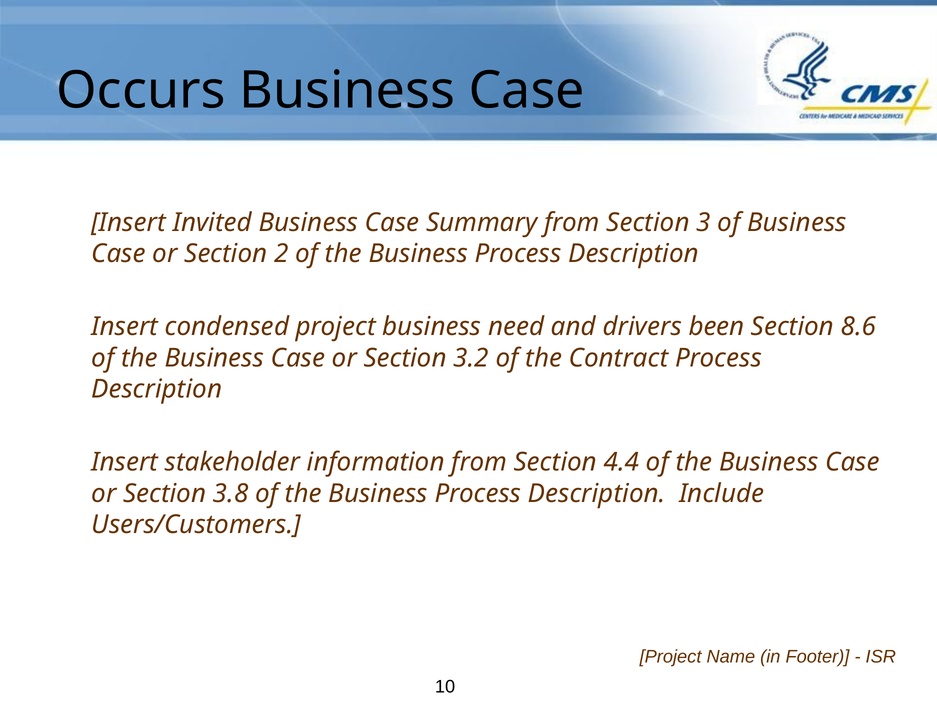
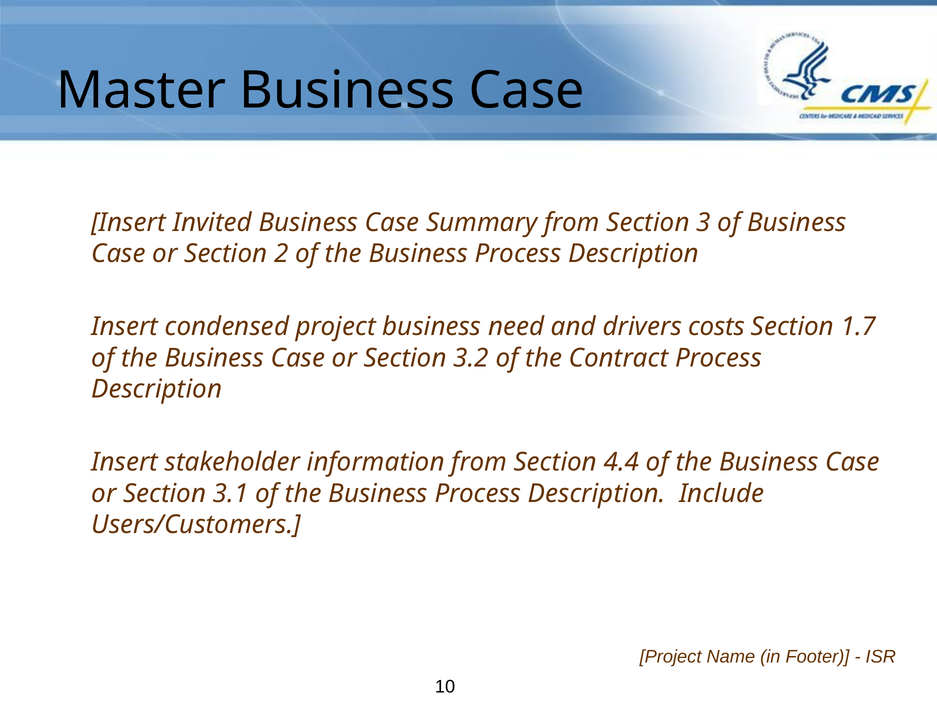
Occurs: Occurs -> Master
been: been -> costs
8.6: 8.6 -> 1.7
3.8: 3.8 -> 3.1
